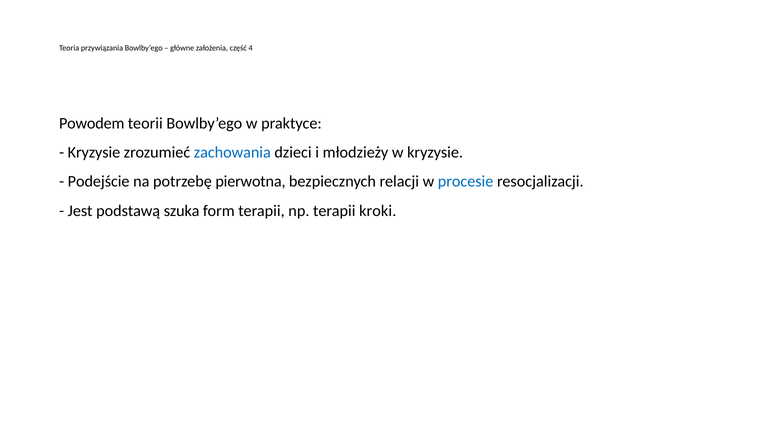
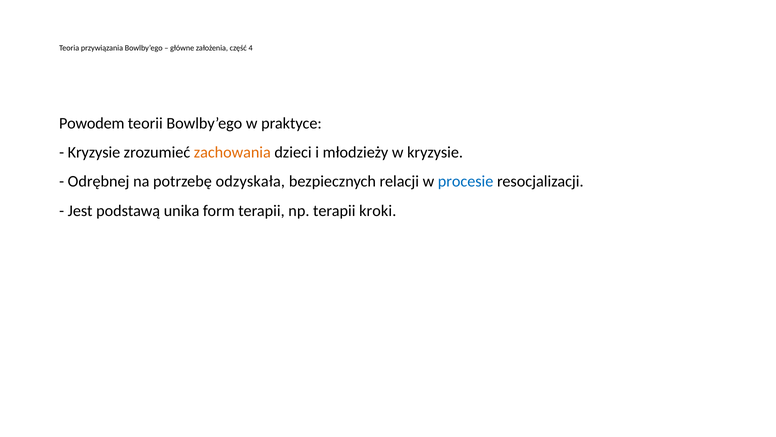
zachowania colour: blue -> orange
Podejście: Podejście -> Odrębnej
pierwotna: pierwotna -> odzyskała
szuka: szuka -> unika
